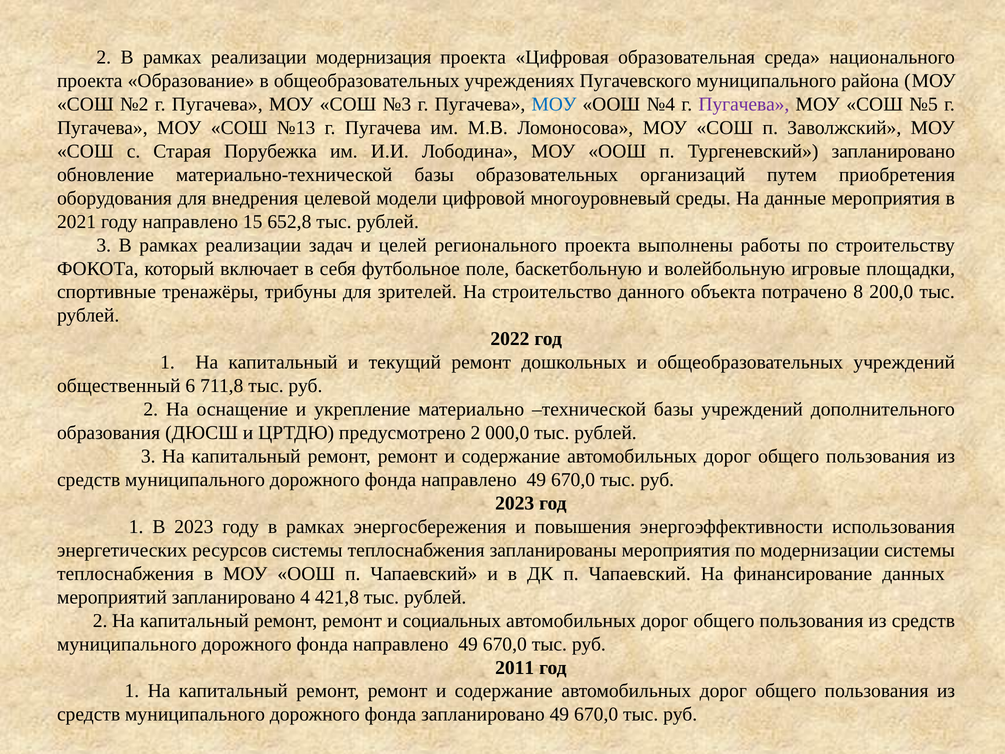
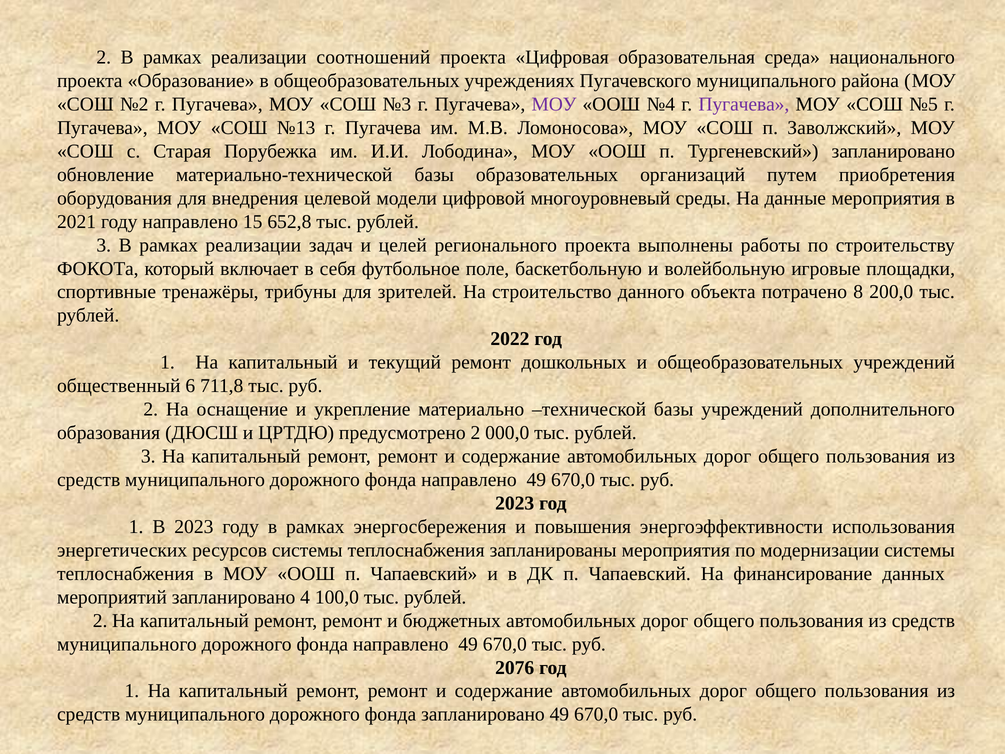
модернизация: модернизация -> соотношений
МОУ at (554, 104) colour: blue -> purple
421,8: 421,8 -> 100,0
социальных: социальных -> бюджетных
2011: 2011 -> 2076
